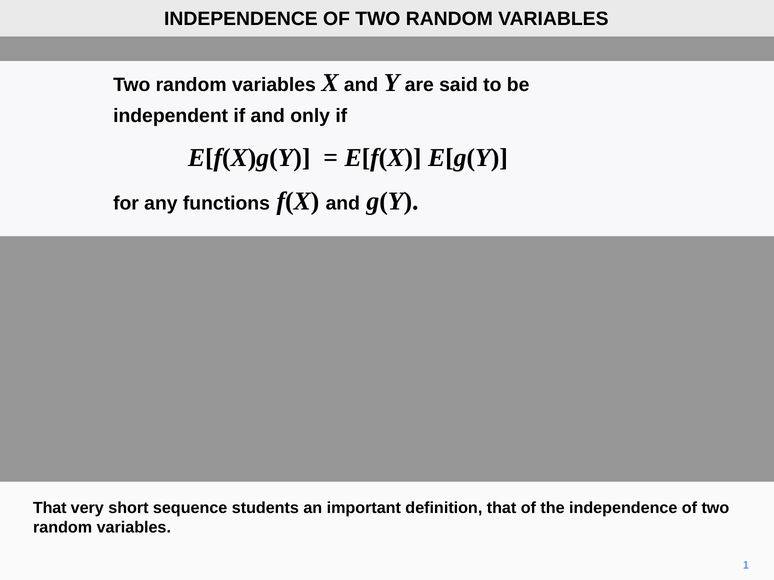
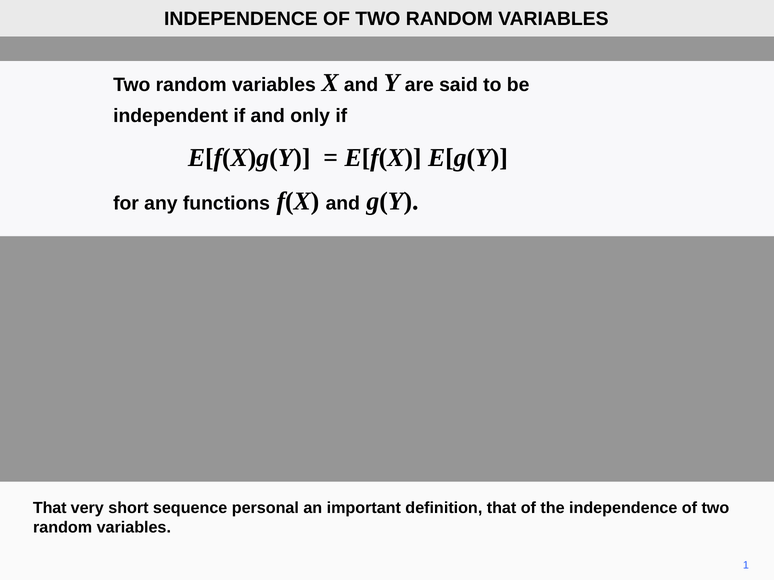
students: students -> personal
